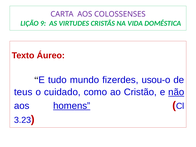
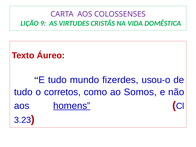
teus at (23, 92): teus -> tudo
cuidado: cuidado -> corretos
Cristão: Cristão -> Somos
não underline: present -> none
